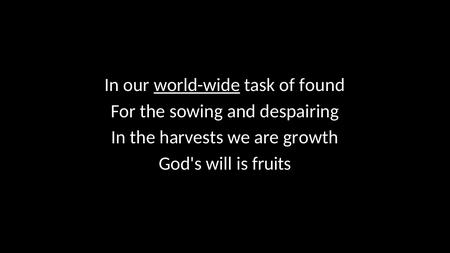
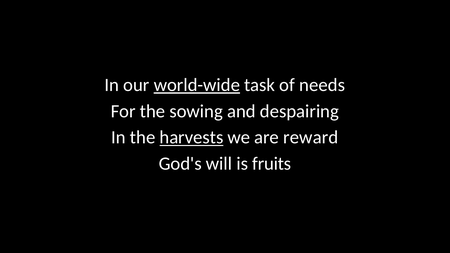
found: found -> needs
harvests underline: none -> present
growth: growth -> reward
